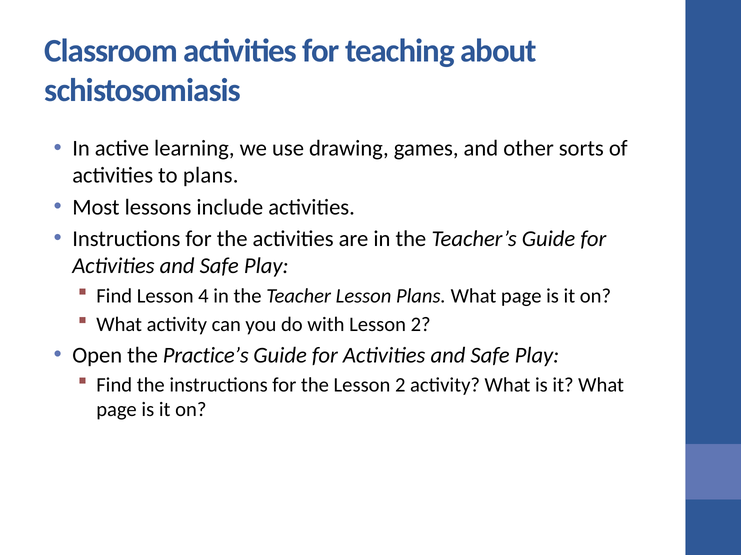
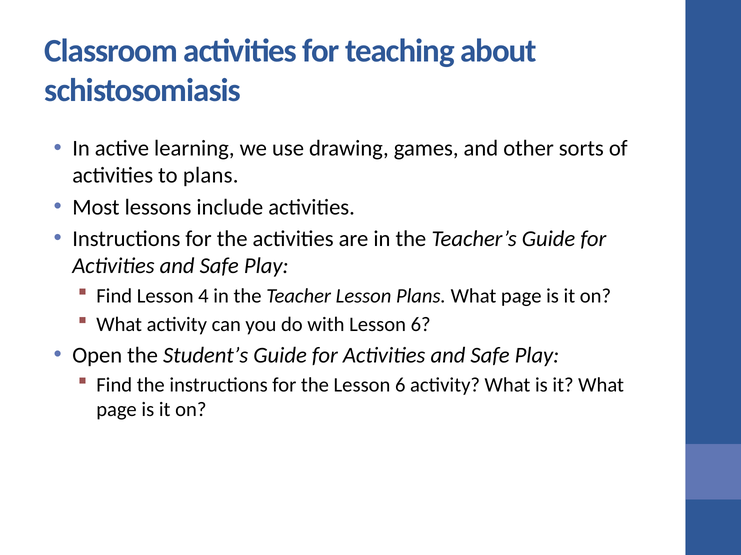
with Lesson 2: 2 -> 6
Practice’s: Practice’s -> Student’s
the Lesson 2: 2 -> 6
